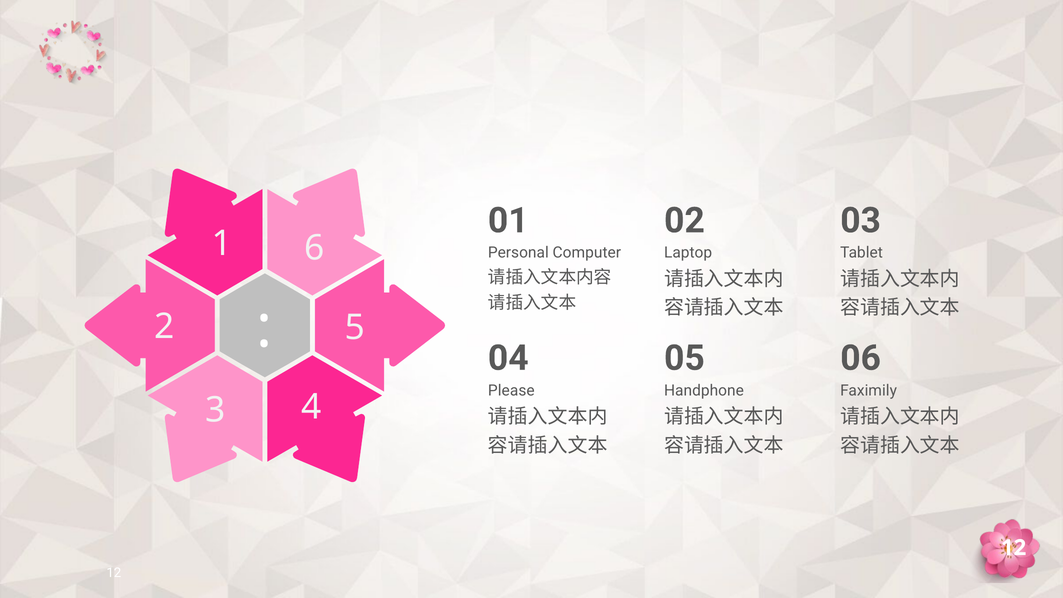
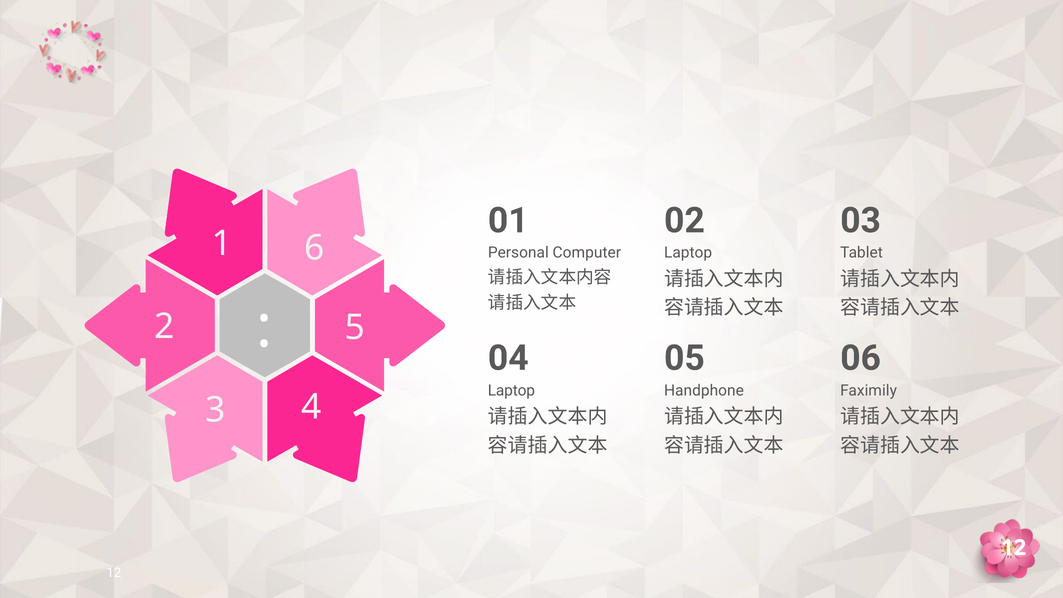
Please at (511, 390): Please -> Laptop
